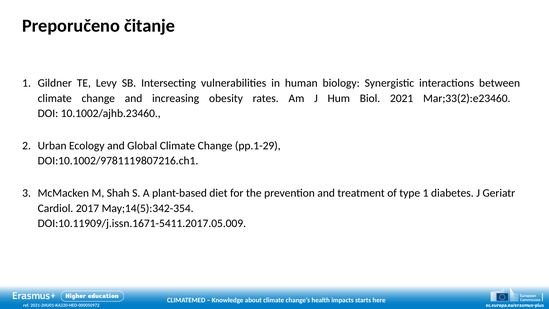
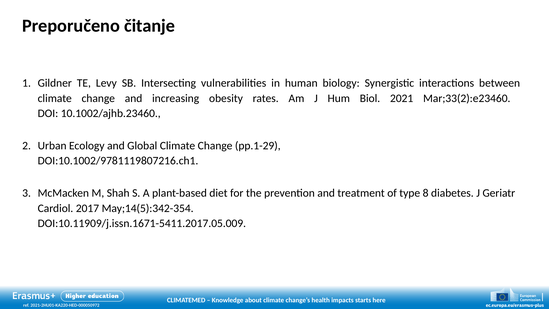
type 1: 1 -> 8
